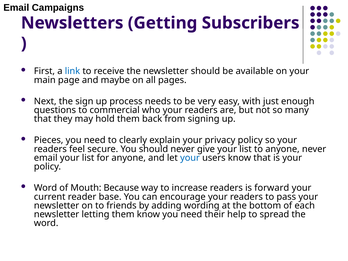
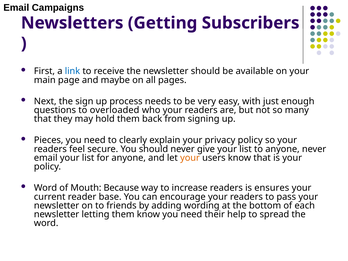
commercial: commercial -> overloaded
your at (190, 158) colour: blue -> orange
forward: forward -> ensures
